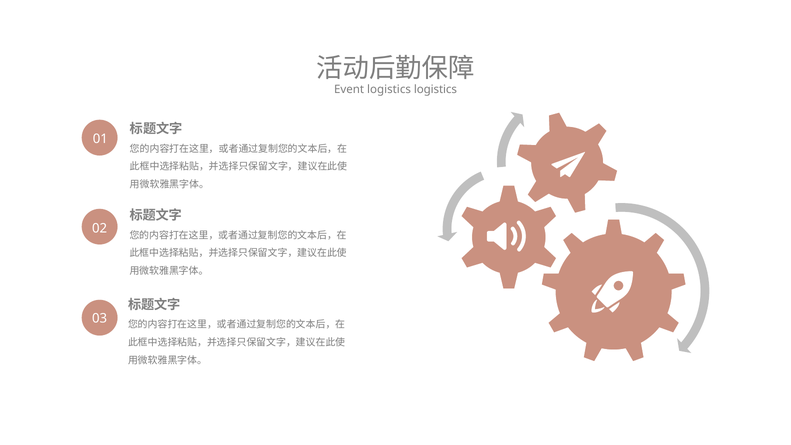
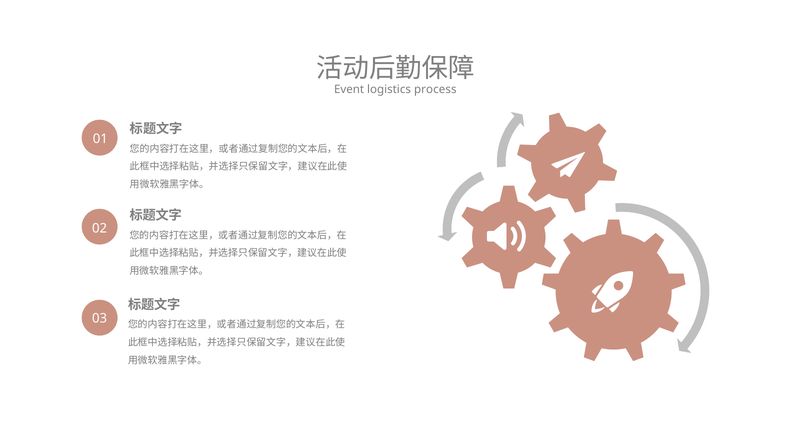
logistics logistics: logistics -> process
